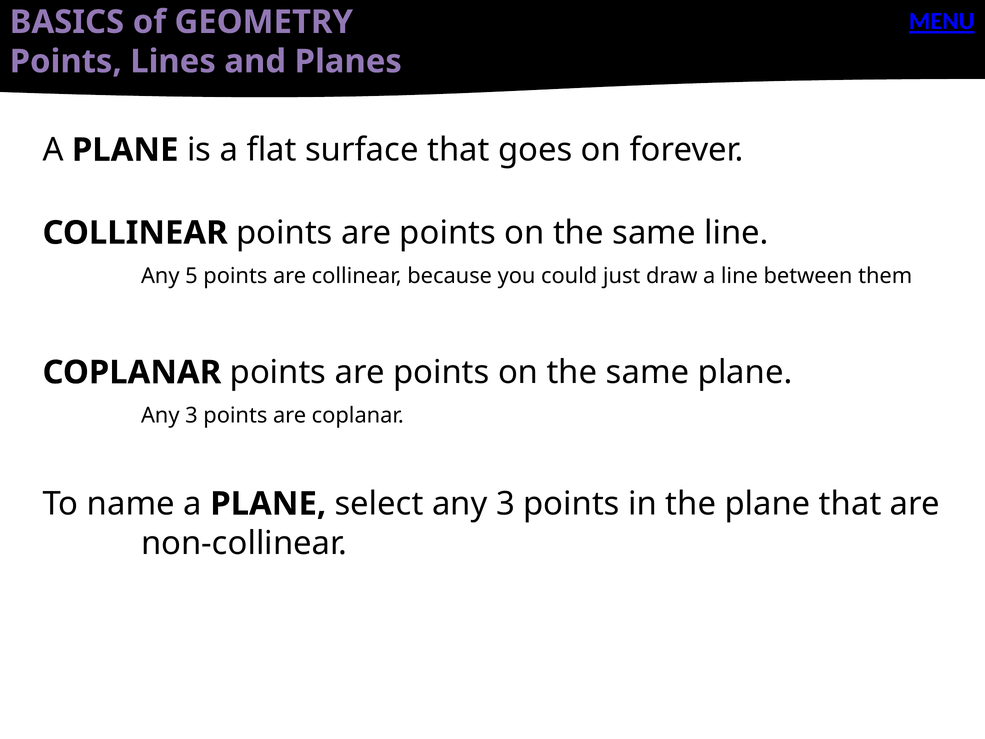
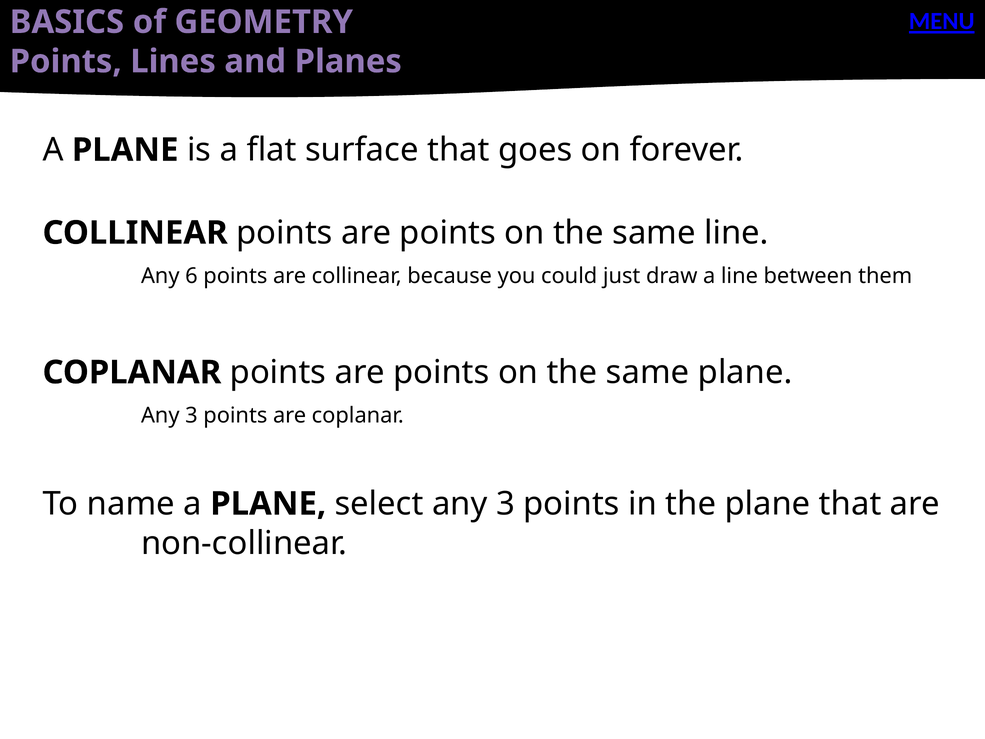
5: 5 -> 6
